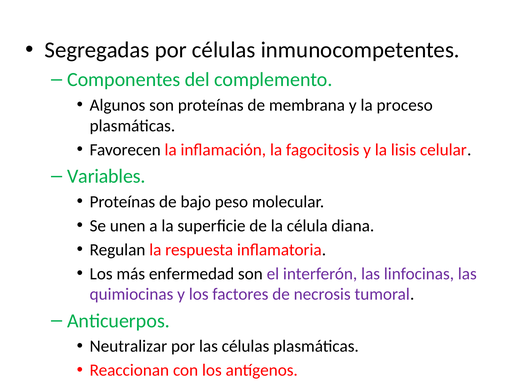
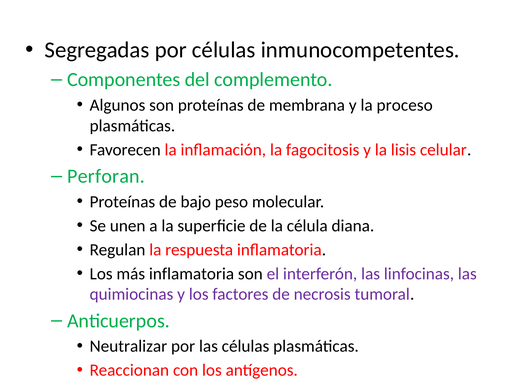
Variables: Variables -> Perforan
más enfermedad: enfermedad -> inflamatoria
